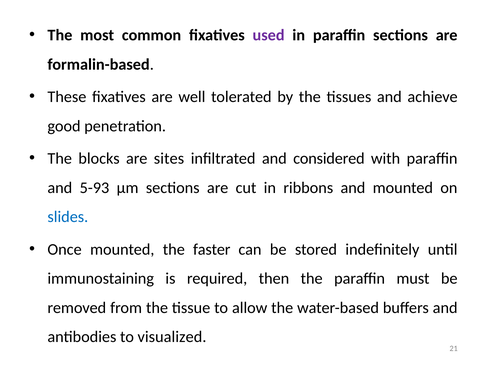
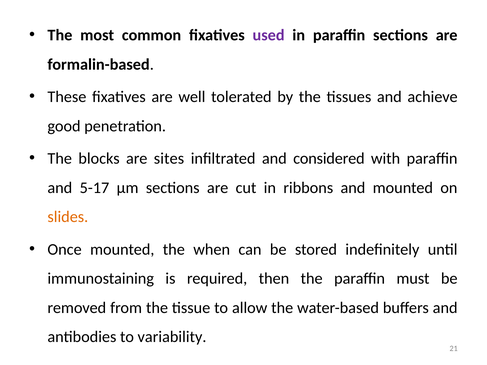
5-93: 5-93 -> 5-17
slides colour: blue -> orange
faster: faster -> when
visualized: visualized -> variability
